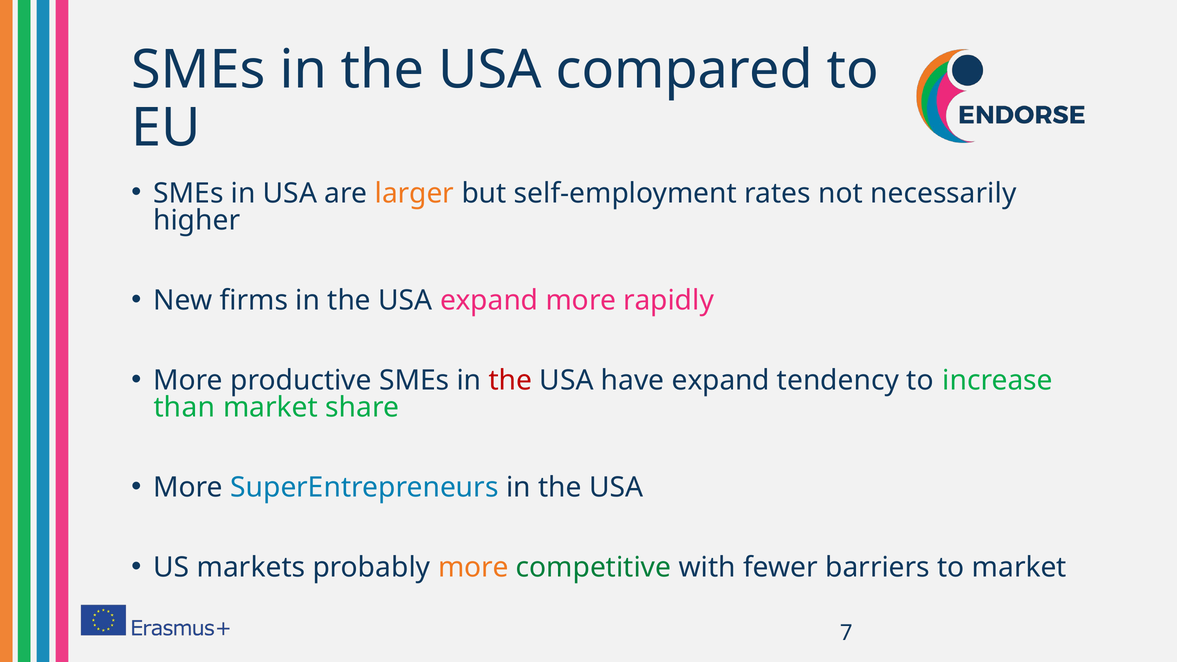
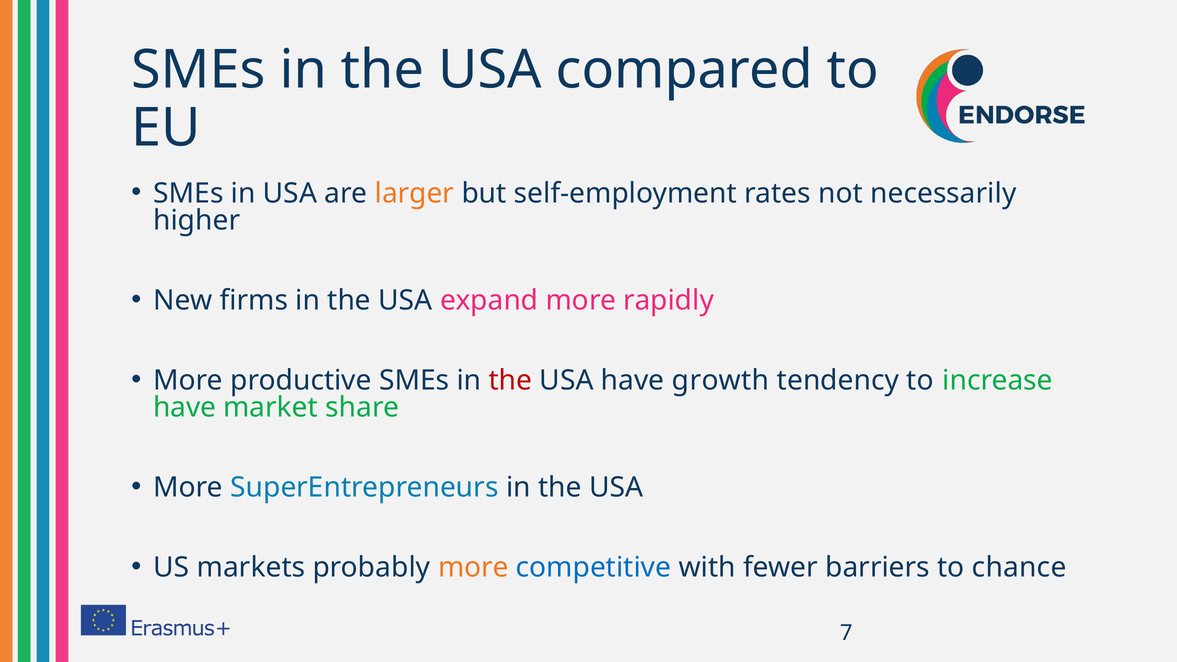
have expand: expand -> growth
than at (184, 408): than -> have
competitive colour: green -> blue
to market: market -> chance
